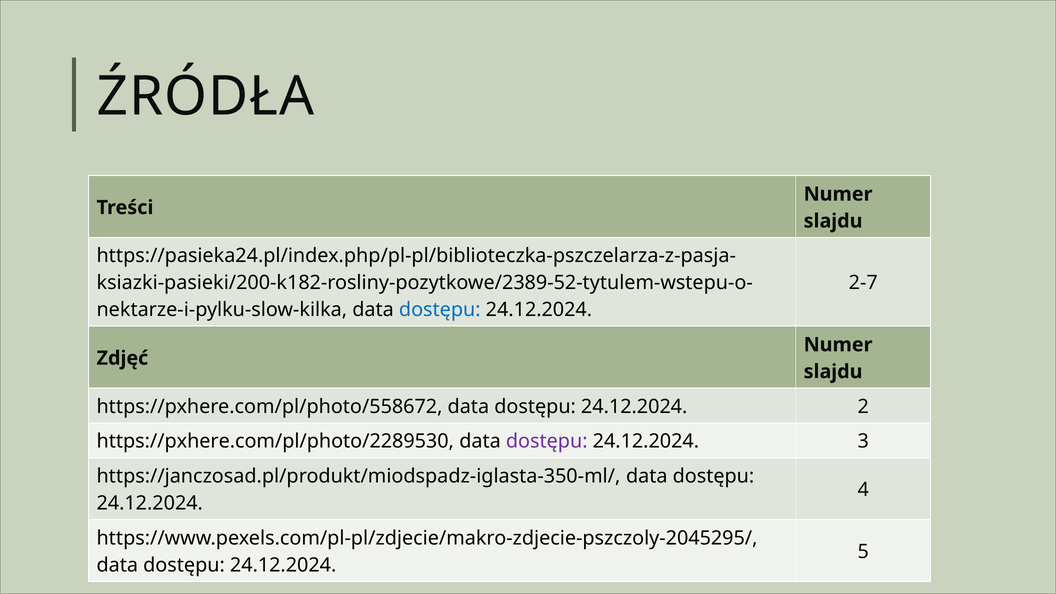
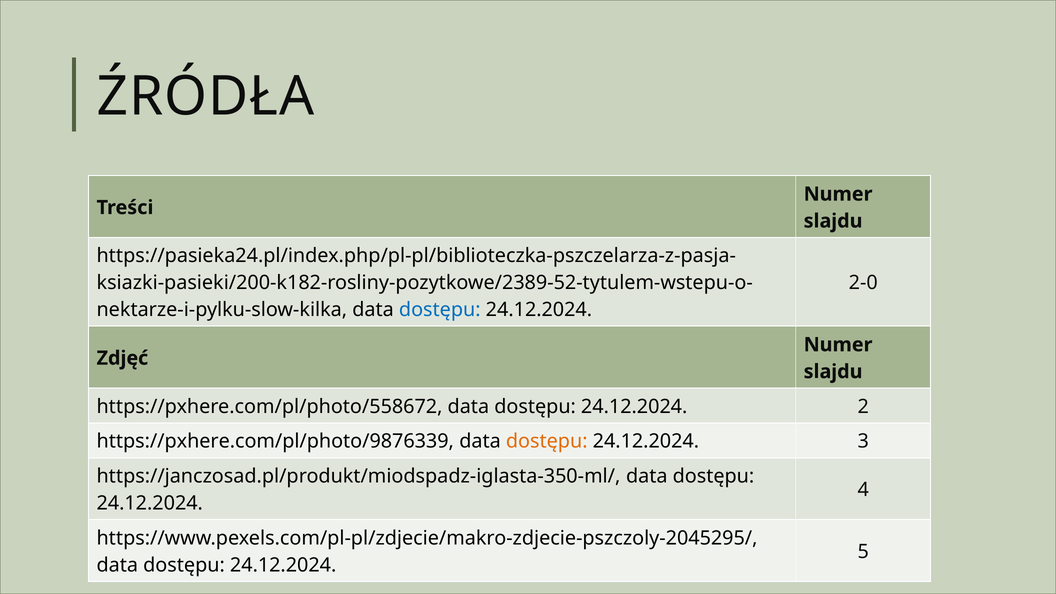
2-7: 2-7 -> 2-0
https://pxhere.com/pl/photo/2289530: https://pxhere.com/pl/photo/2289530 -> https://pxhere.com/pl/photo/9876339
dostępu at (547, 441) colour: purple -> orange
